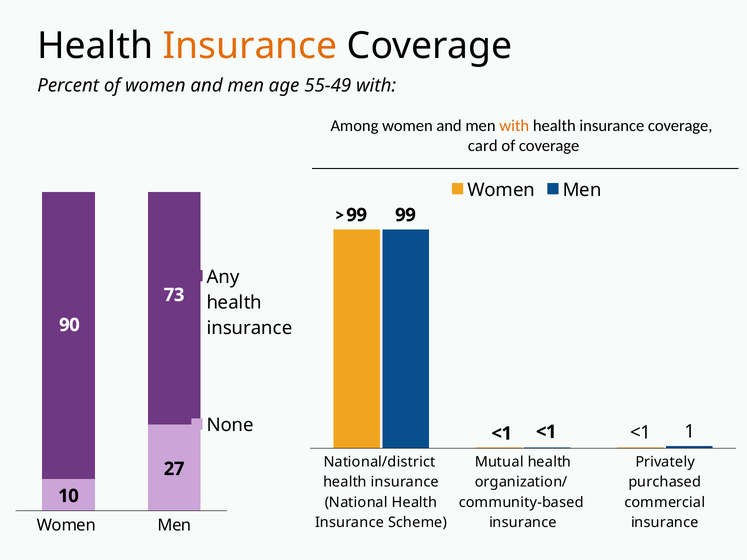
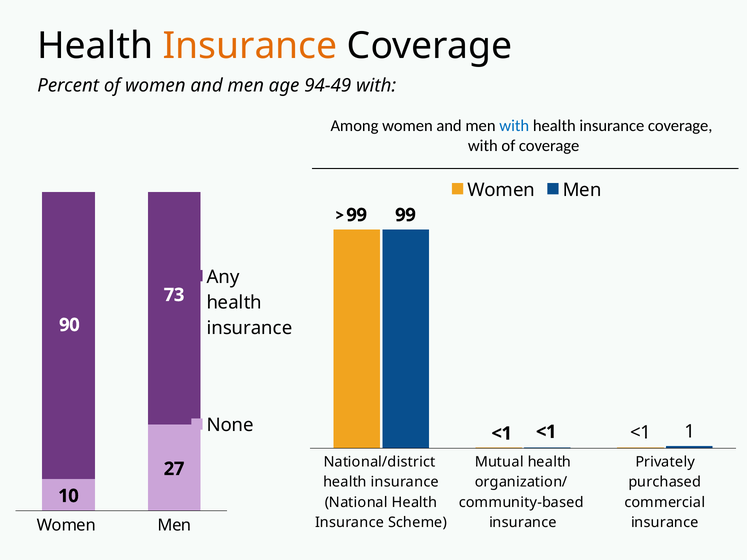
55-49: 55-49 -> 94-49
with at (514, 126) colour: orange -> blue
card at (483, 146): card -> with
